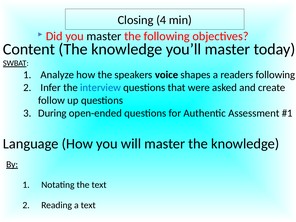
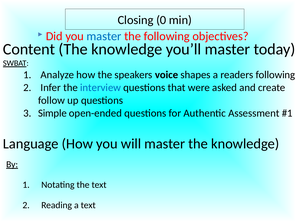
4: 4 -> 0
master at (104, 36) colour: black -> blue
During: During -> Simple
